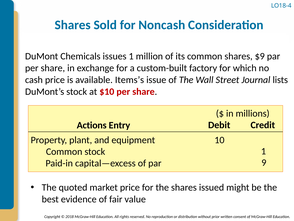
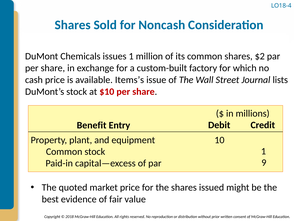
$9: $9 -> $2
Actions: Actions -> Benefit
